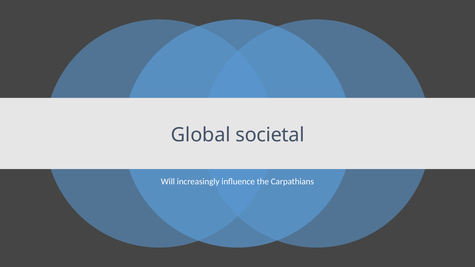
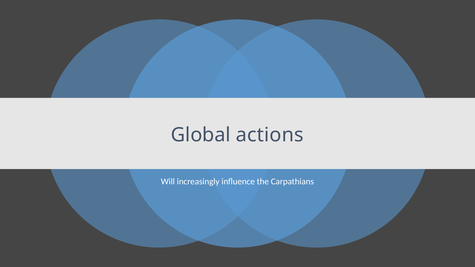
societal: societal -> actions
